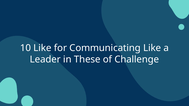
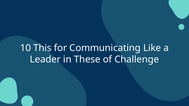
10 Like: Like -> This
